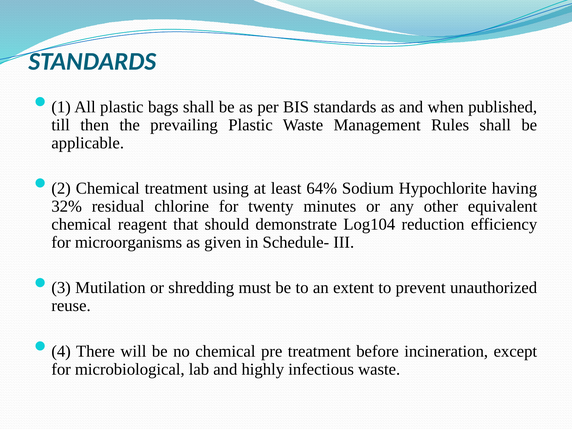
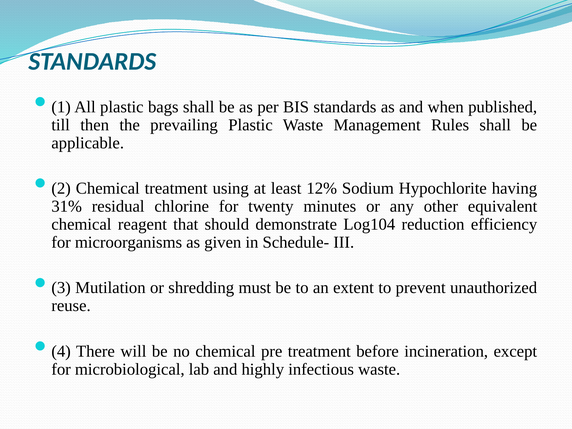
64%: 64% -> 12%
32%: 32% -> 31%
